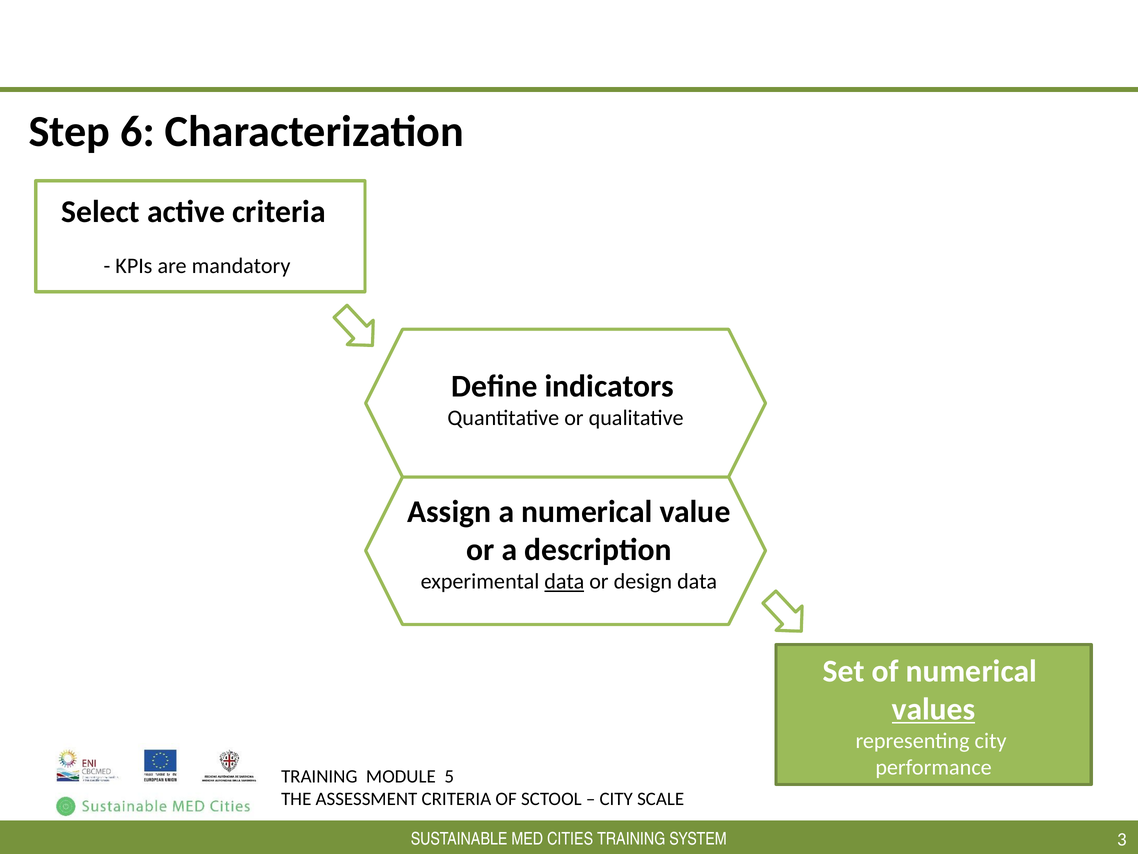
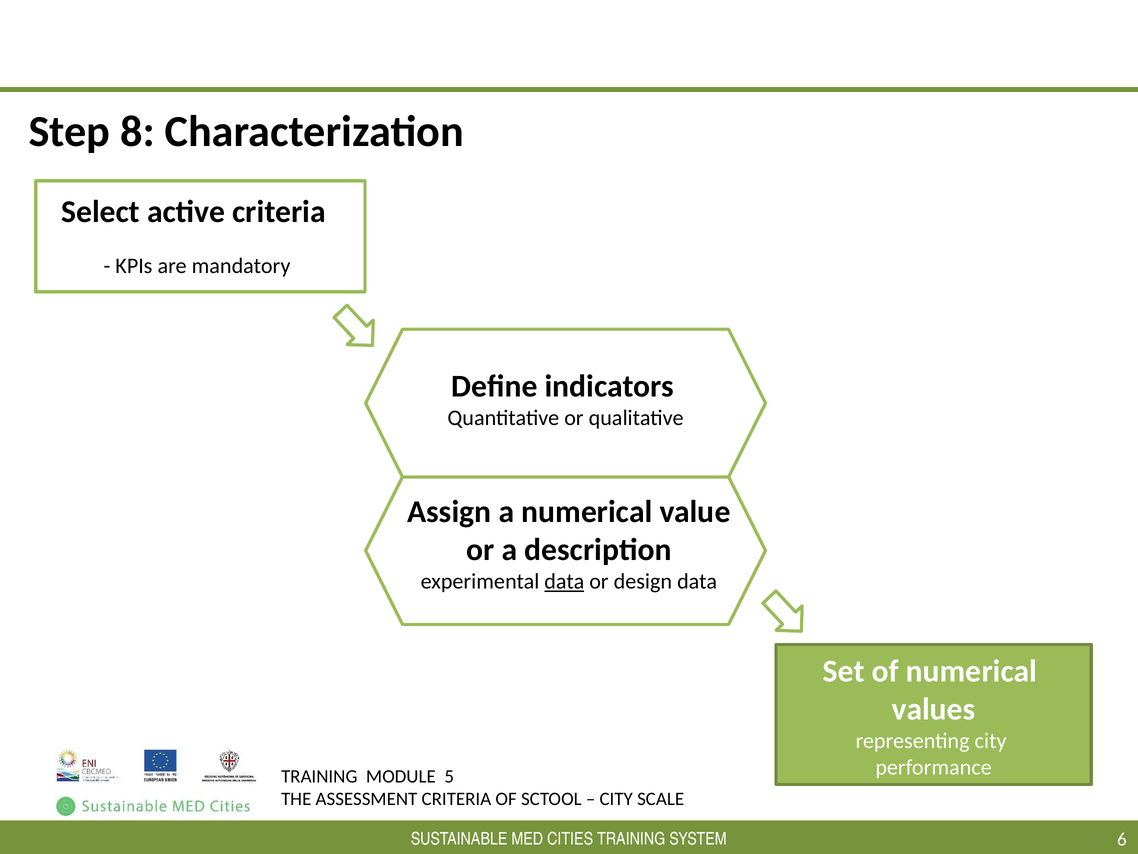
6: 6 -> 8
values underline: present -> none
3: 3 -> 6
